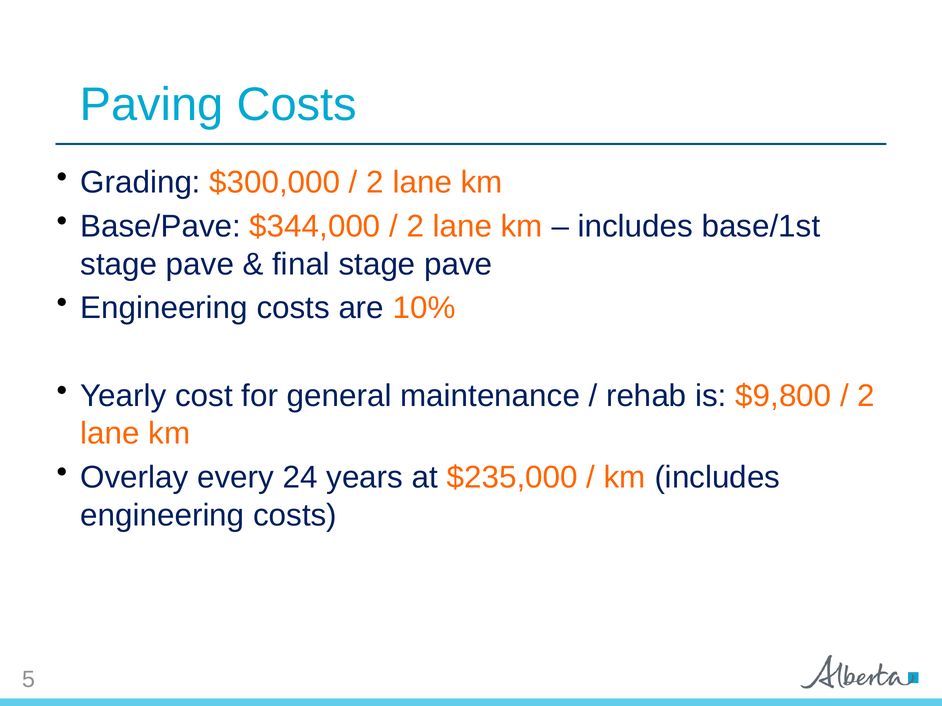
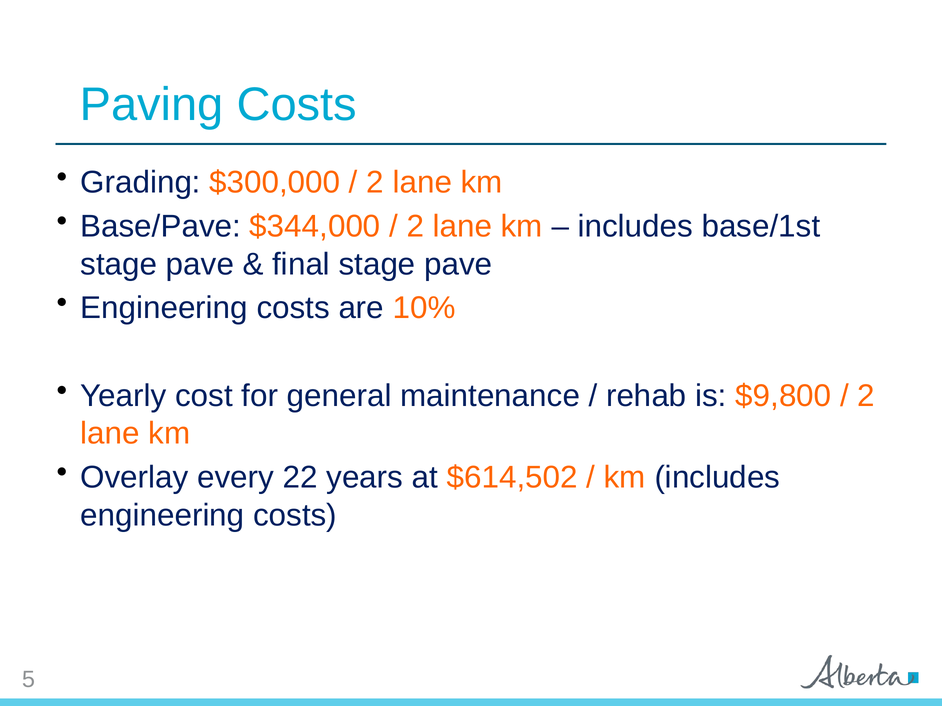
24: 24 -> 22
$235,000: $235,000 -> $614,502
